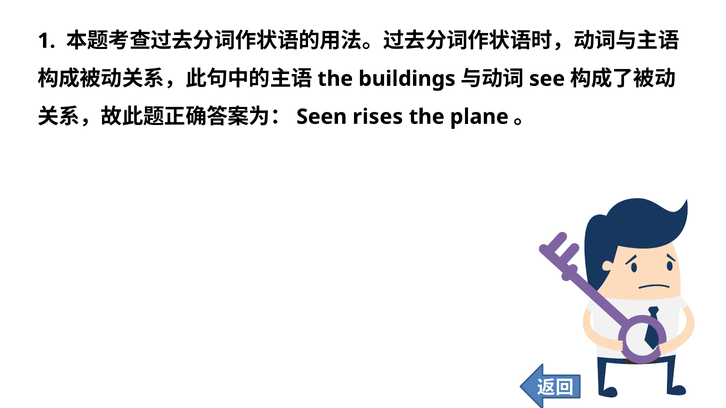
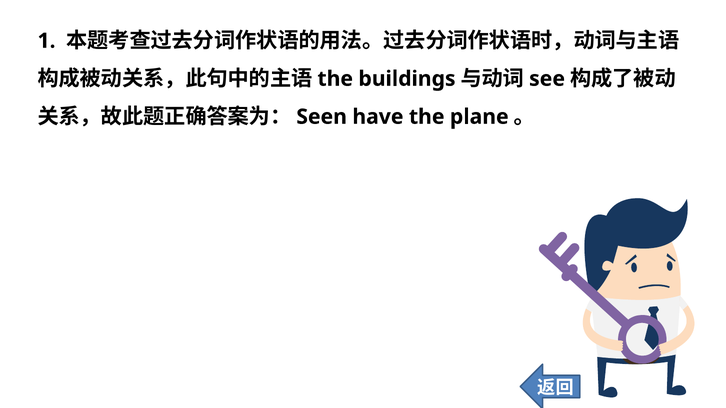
rises: rises -> have
